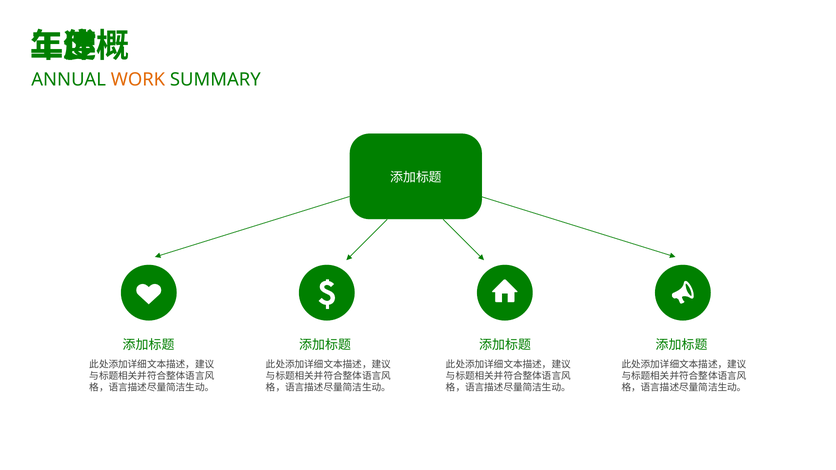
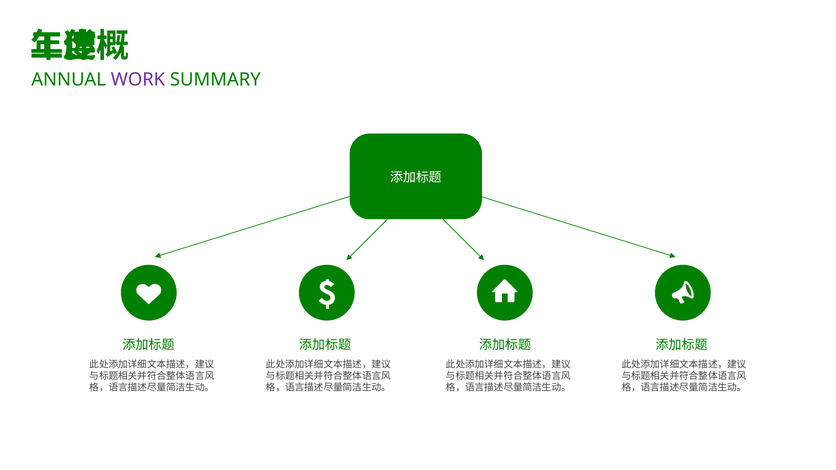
WORK colour: orange -> purple
